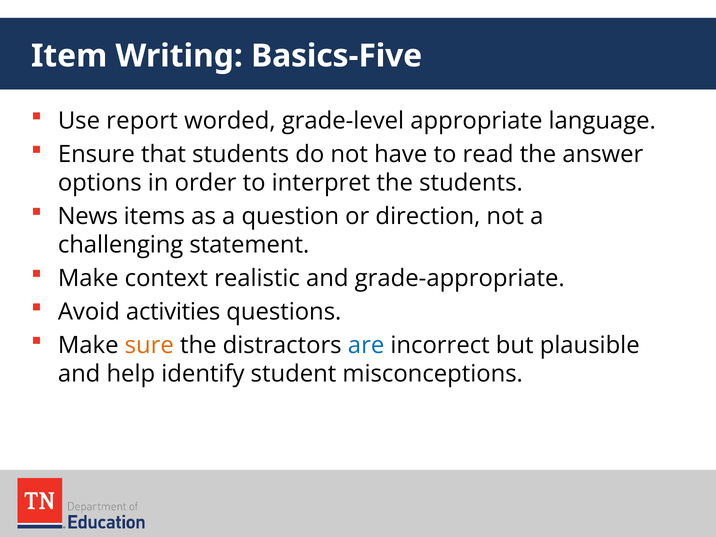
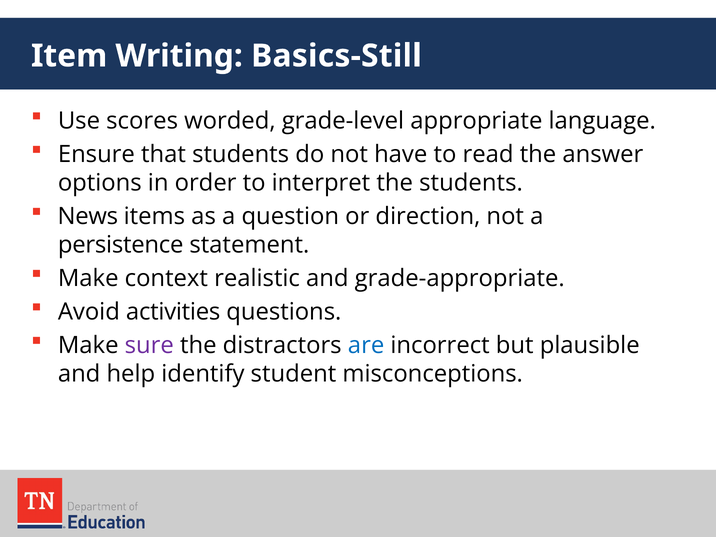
Basics-Five: Basics-Five -> Basics-Still
report: report -> scores
challenging: challenging -> persistence
sure colour: orange -> purple
